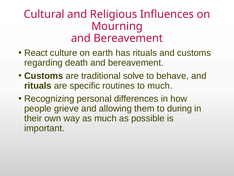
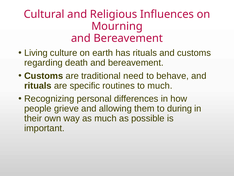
React: React -> Living
solve: solve -> need
